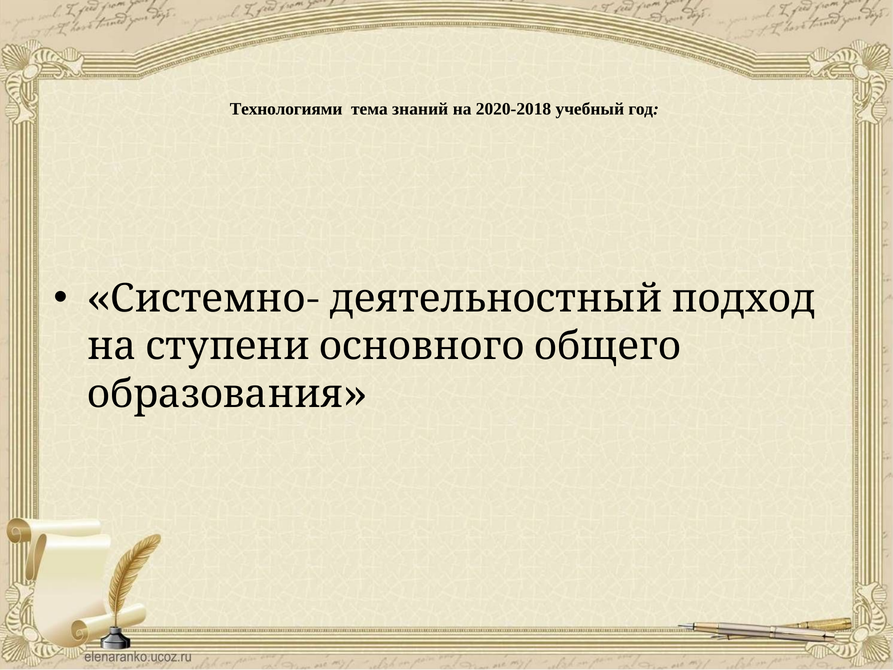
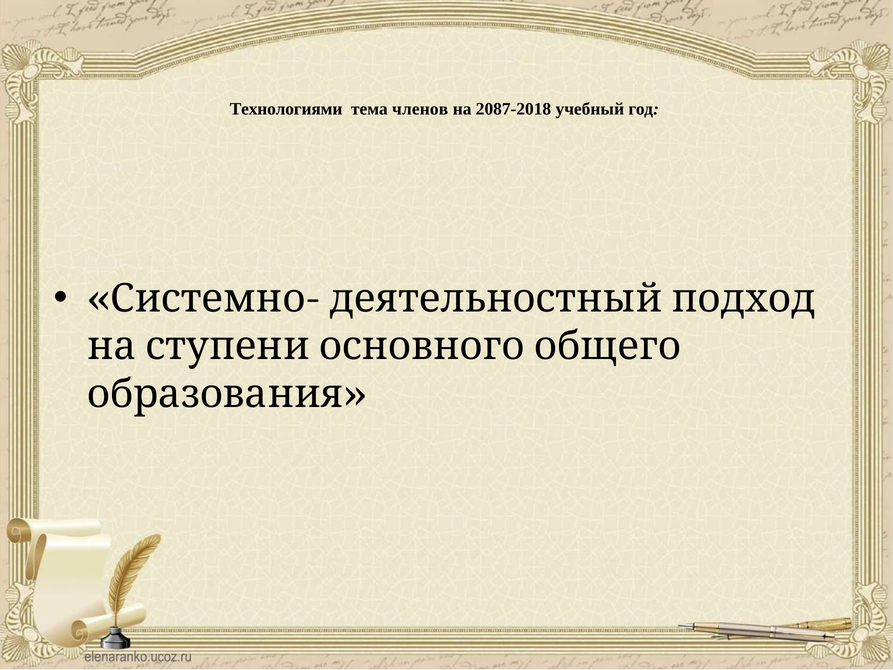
знаний: знаний -> членов
2020-2018: 2020-2018 -> 2087-2018
